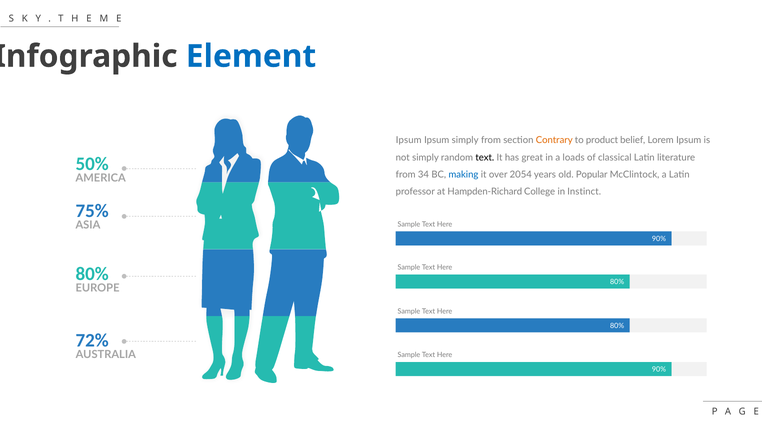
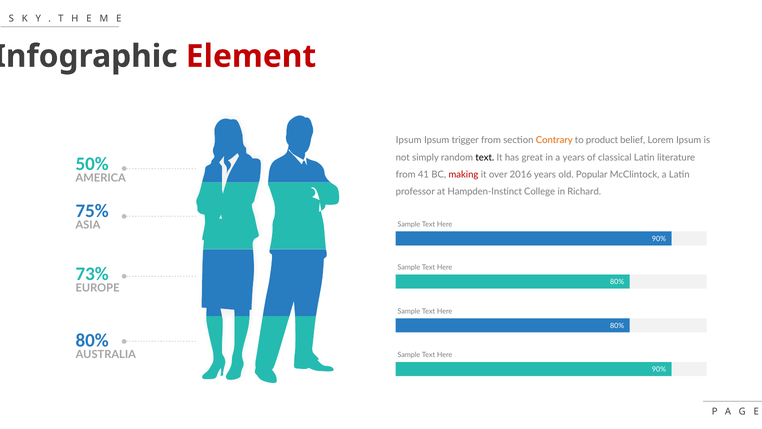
Element colour: blue -> red
Ipsum simply: simply -> trigger
a loads: loads -> years
34: 34 -> 41
making colour: blue -> red
2054: 2054 -> 2016
Hampden-Richard: Hampden-Richard -> Hampden-Instinct
Instinct: Instinct -> Richard
80% at (92, 274): 80% -> 73%
72% at (92, 340): 72% -> 80%
